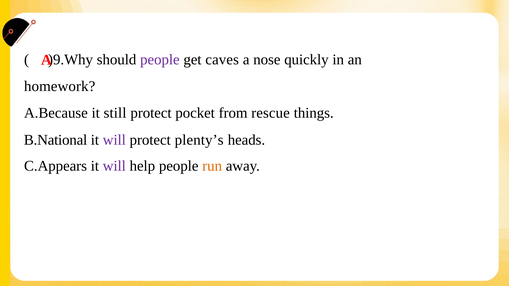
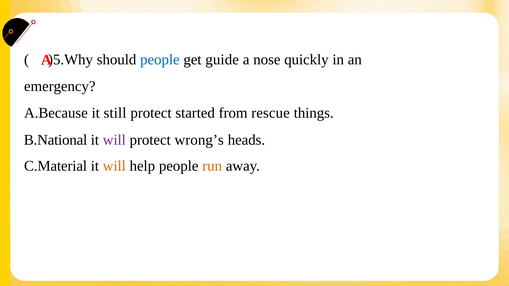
)9.Why: )9.Why -> )5.Why
people at (160, 60) colour: purple -> blue
caves: caves -> guide
homework: homework -> emergency
pocket: pocket -> started
plenty’s: plenty’s -> wrong’s
C.Appears: C.Appears -> C.Material
will at (114, 166) colour: purple -> orange
